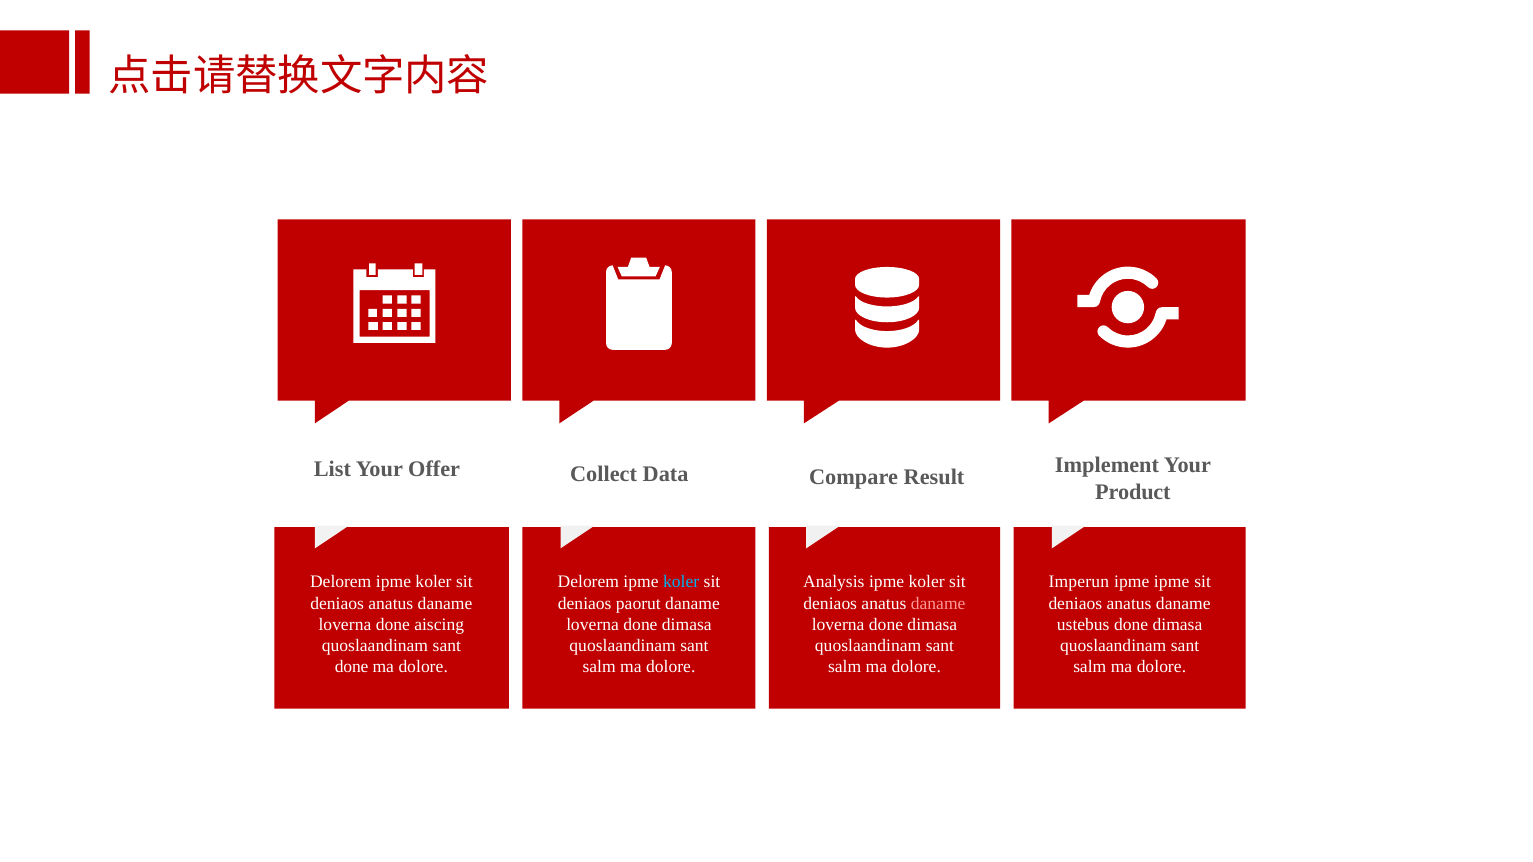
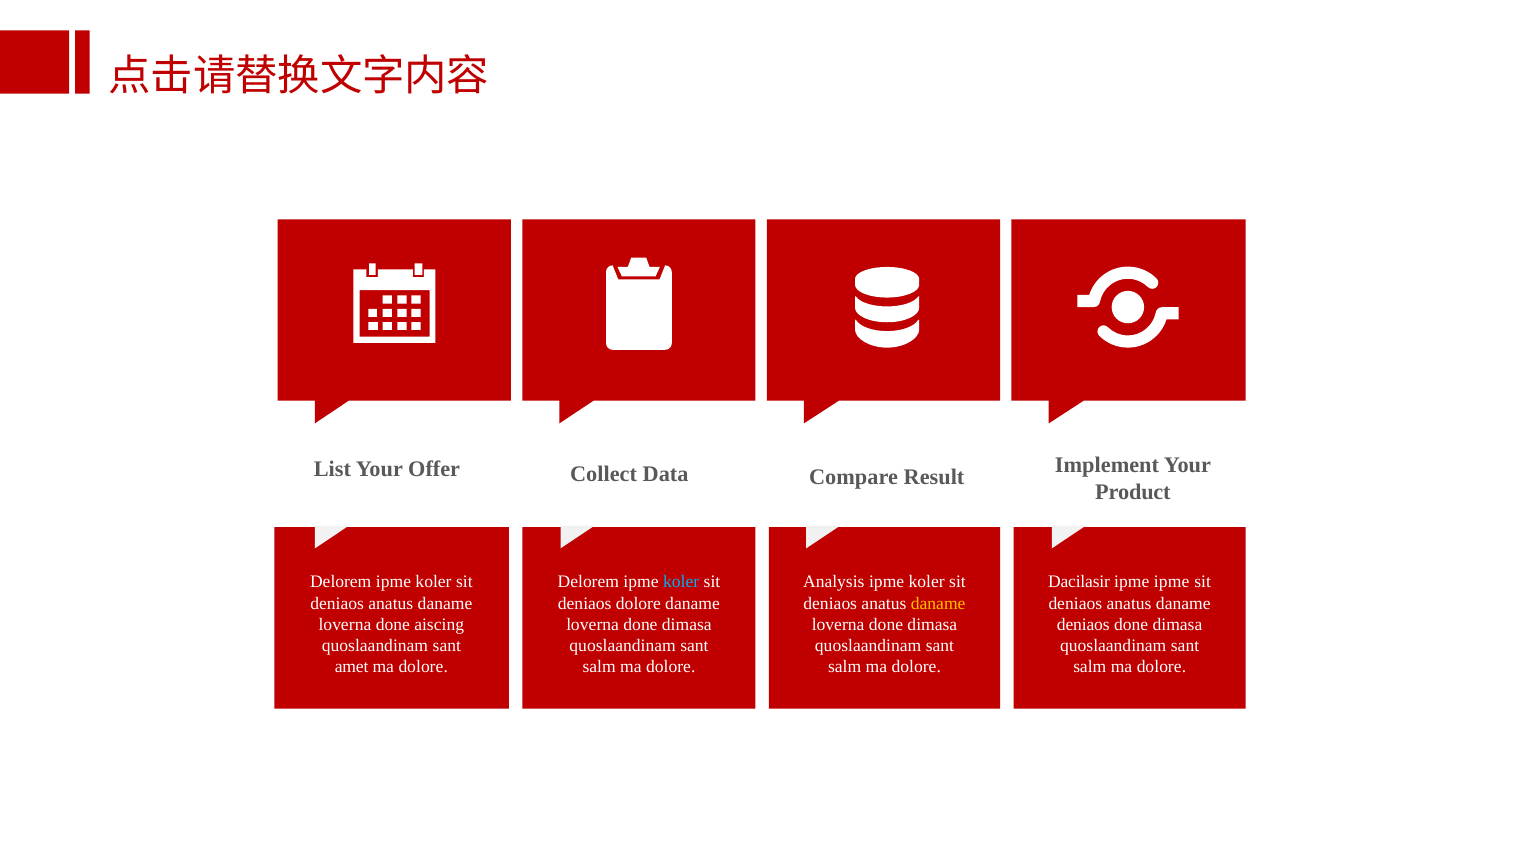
Imperun: Imperun -> Dacilasir
deniaos paorut: paorut -> dolore
daname at (938, 603) colour: pink -> yellow
ustebus at (1083, 625): ustebus -> deniaos
done at (352, 667): done -> amet
